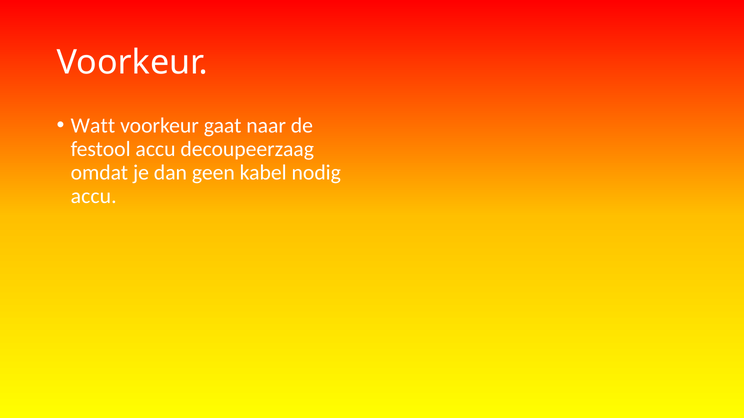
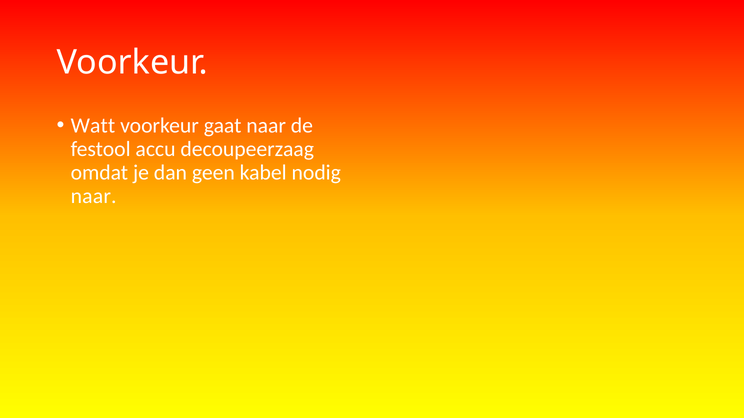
accu at (94, 196): accu -> naar
